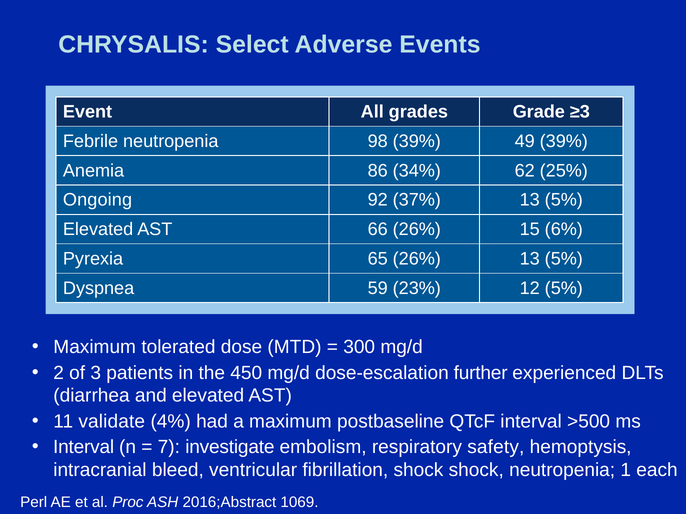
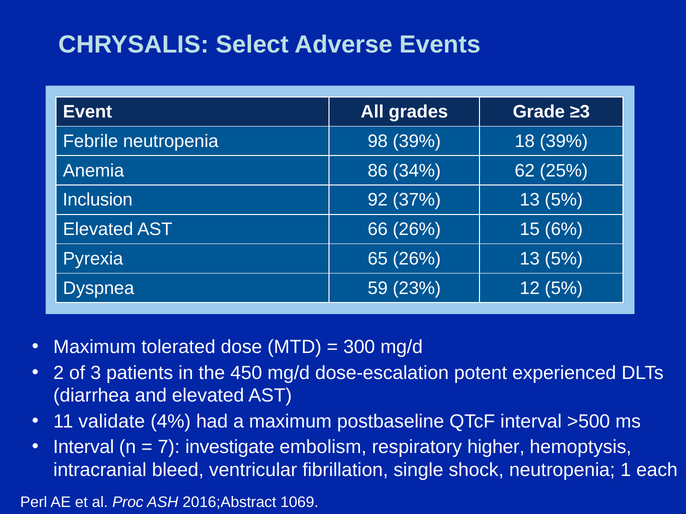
49: 49 -> 18
Ongoing: Ongoing -> Inclusion
further: further -> potent
safety: safety -> higher
fibrillation shock: shock -> single
